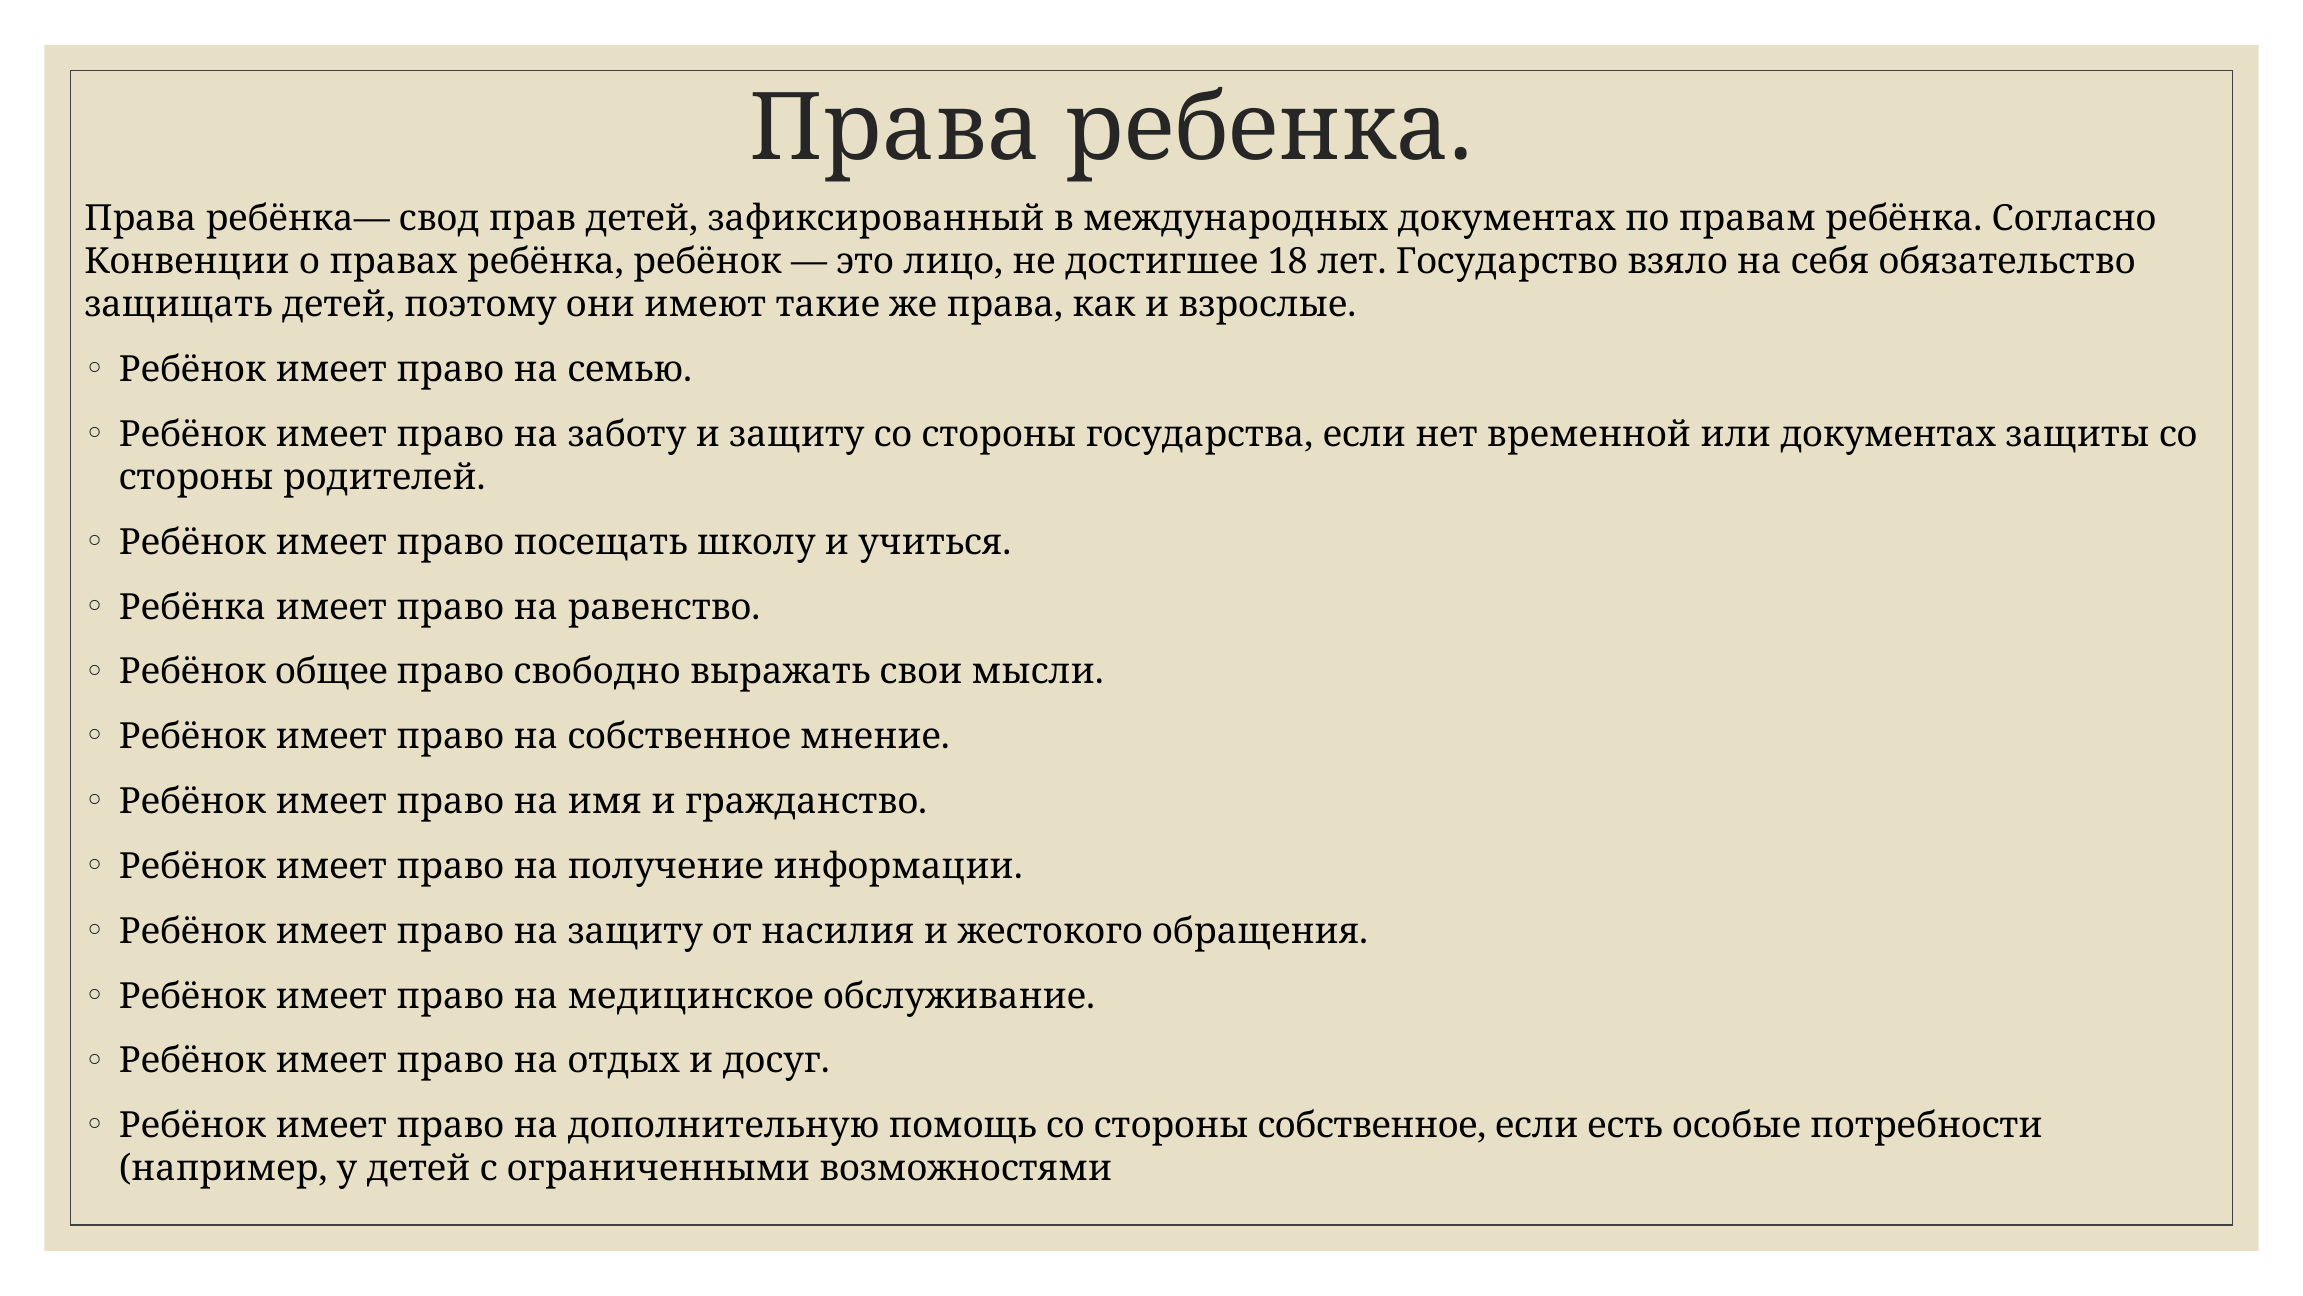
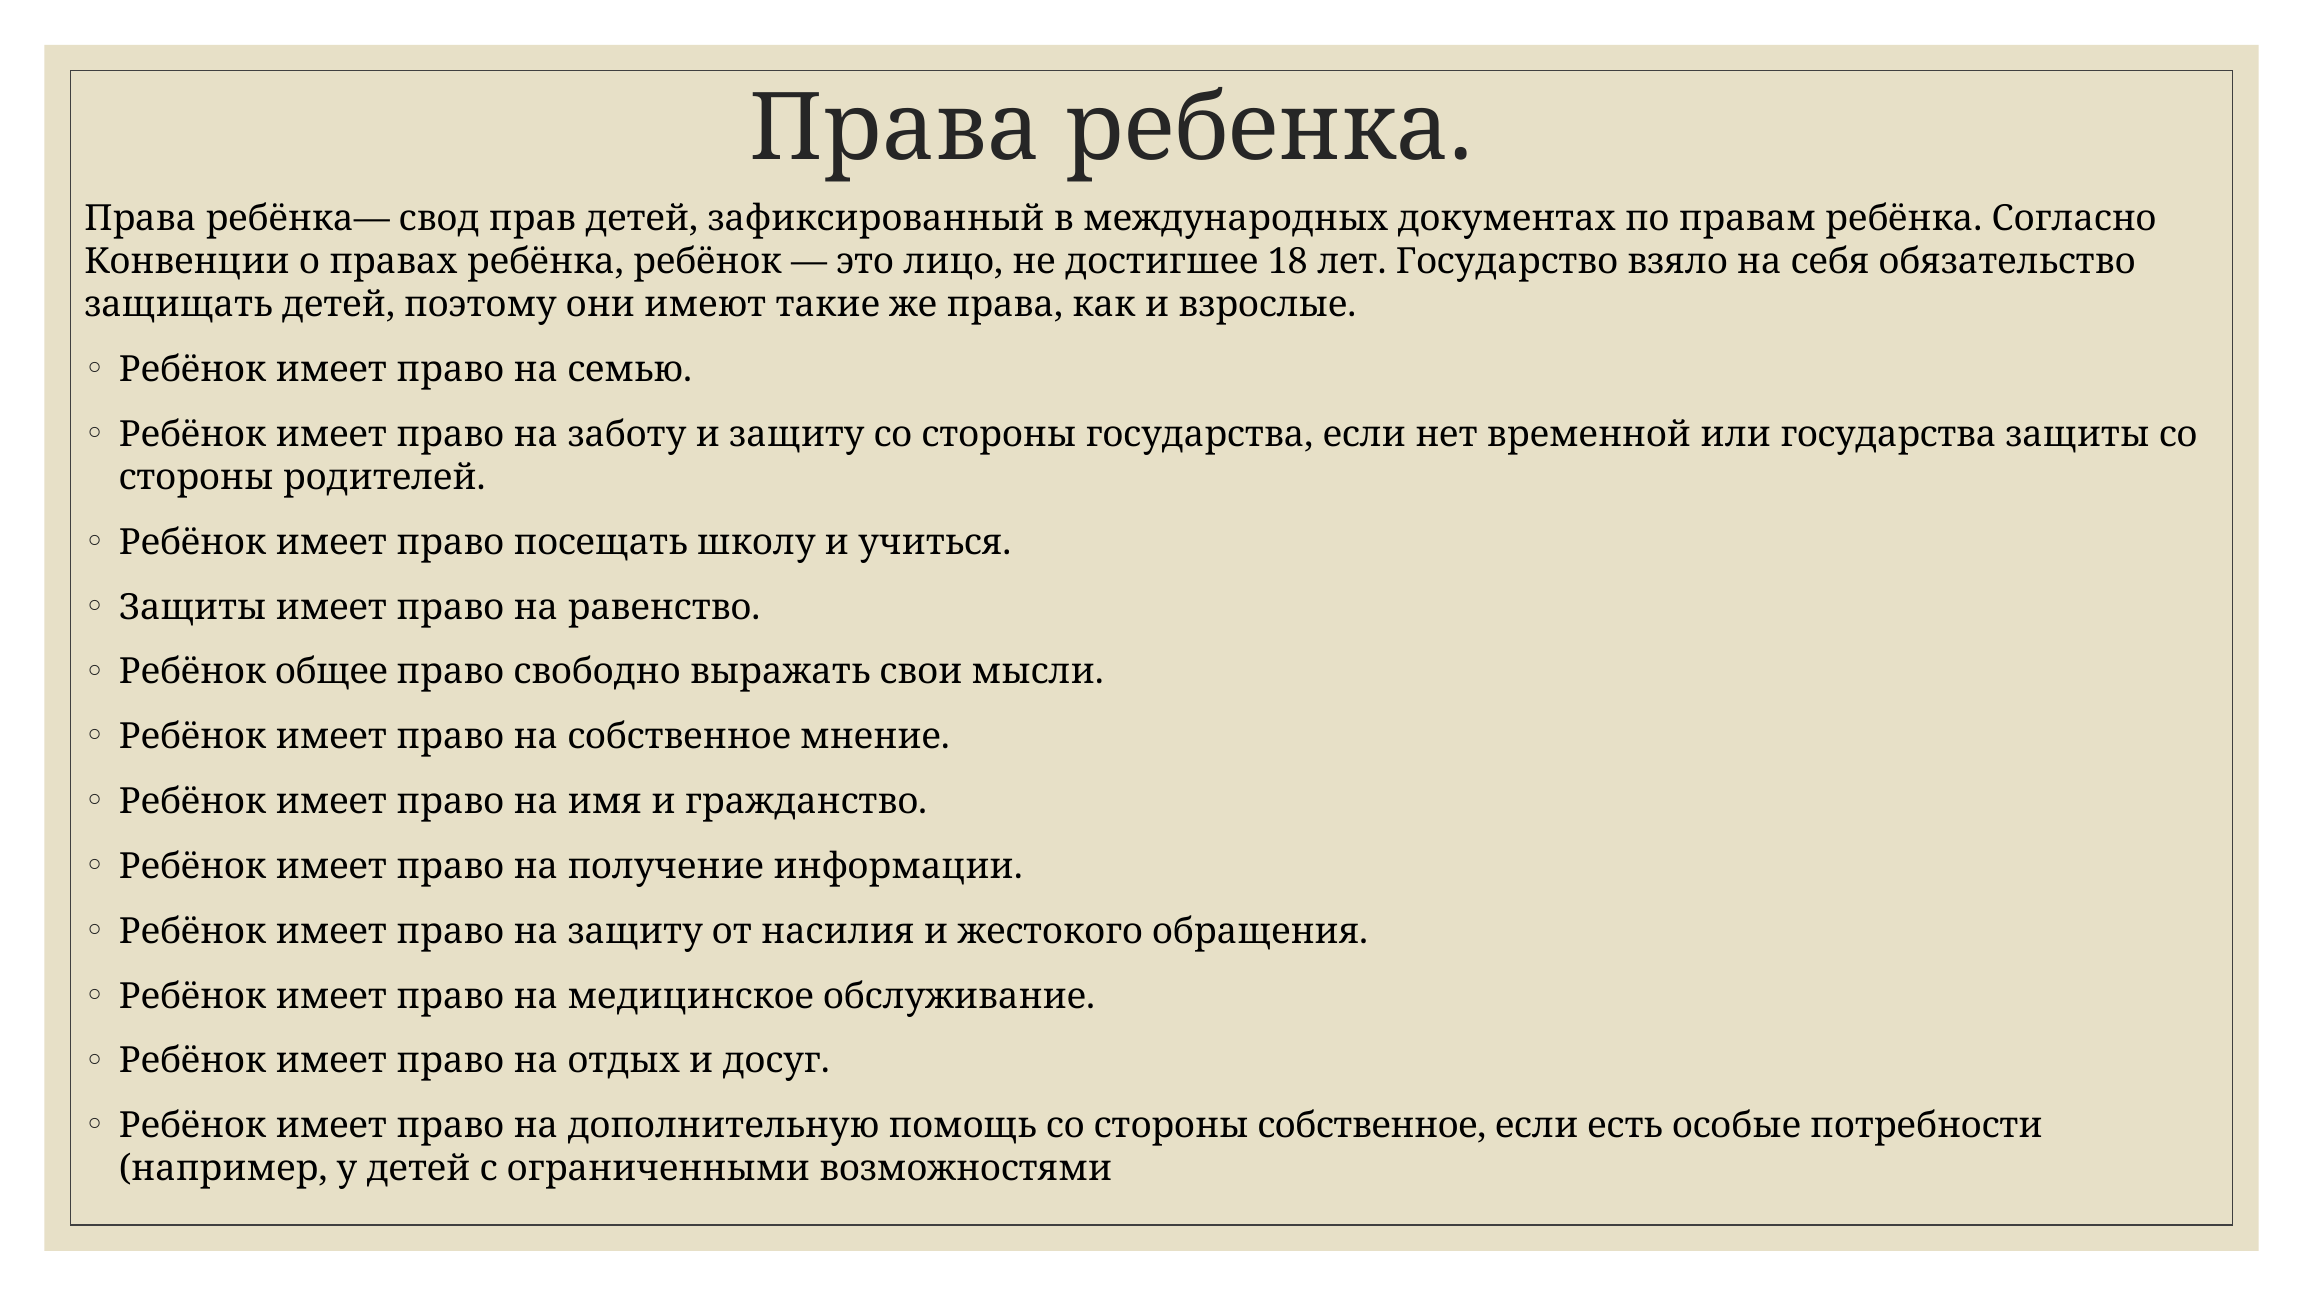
или документах: документах -> государства
Ребёнка at (193, 607): Ребёнка -> Защиты
